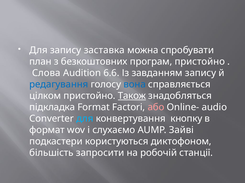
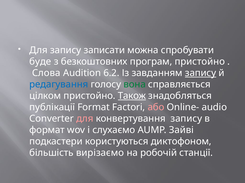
заставка: заставка -> записати
план: план -> буде
6.6: 6.6 -> 6.2
запису at (201, 73) underline: none -> present
вона colour: blue -> green
підкладка: підкладка -> публікації
для at (85, 119) colour: light blue -> pink
конвертування кнопку: кнопку -> запису
запросити: запросити -> вирізаємо
